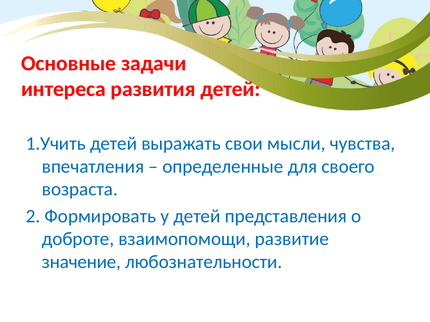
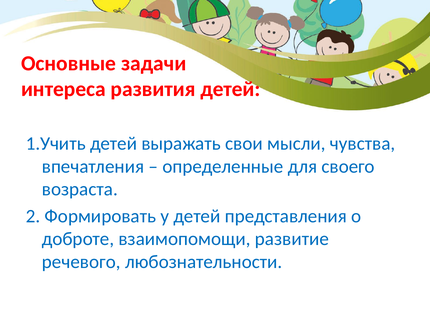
значение: значение -> речевого
